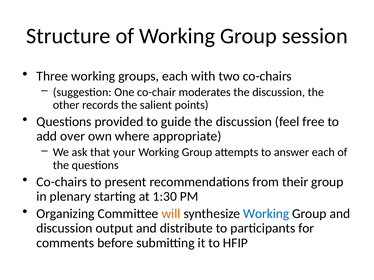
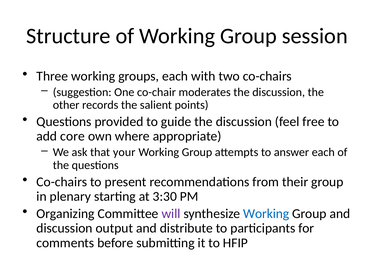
over: over -> core
1:30: 1:30 -> 3:30
will colour: orange -> purple
